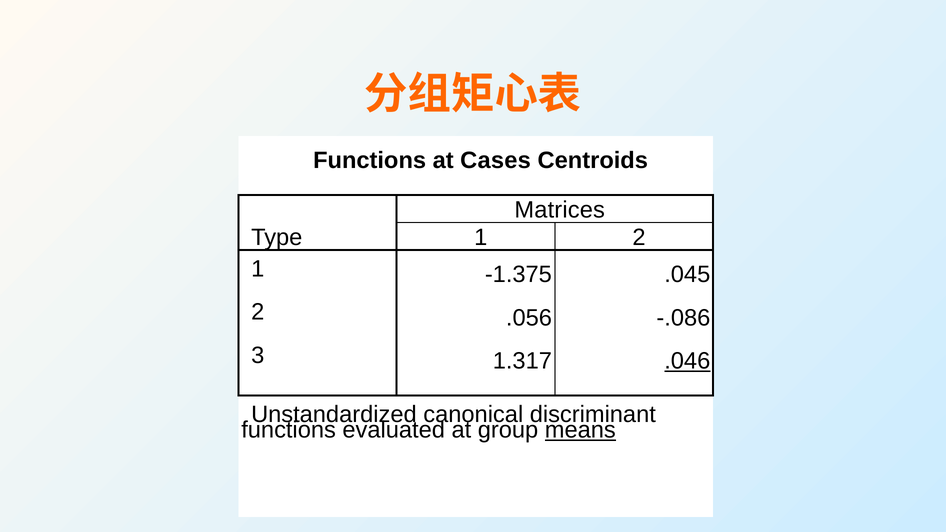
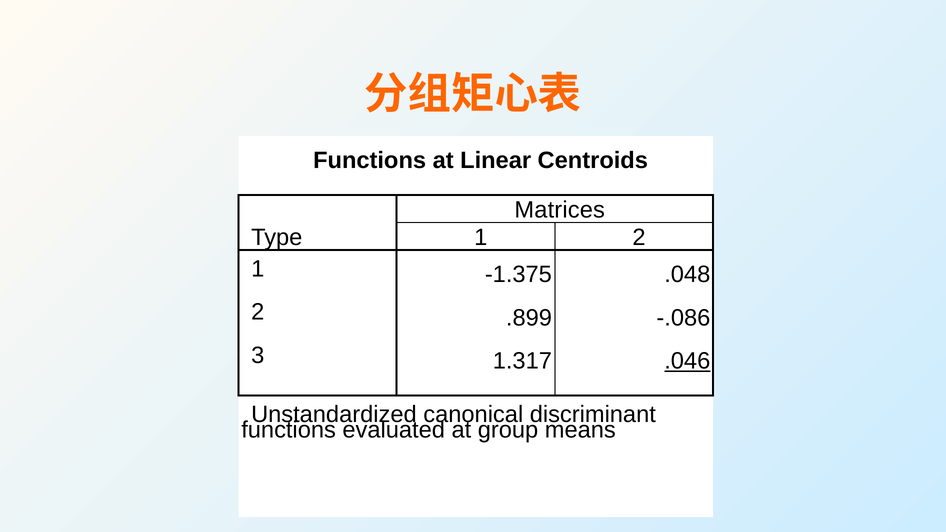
Cases: Cases -> Linear
.045: .045 -> .048
.056: .056 -> .899
means underline: present -> none
